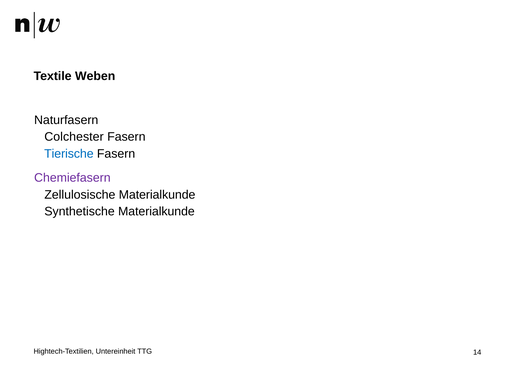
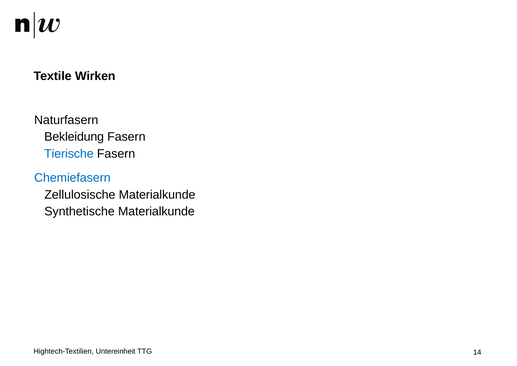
Weben: Weben -> Wirken
Colchester: Colchester -> Bekleidung
Chemiefasern colour: purple -> blue
